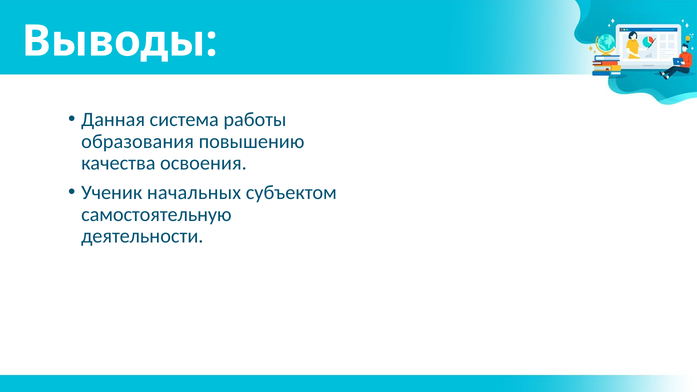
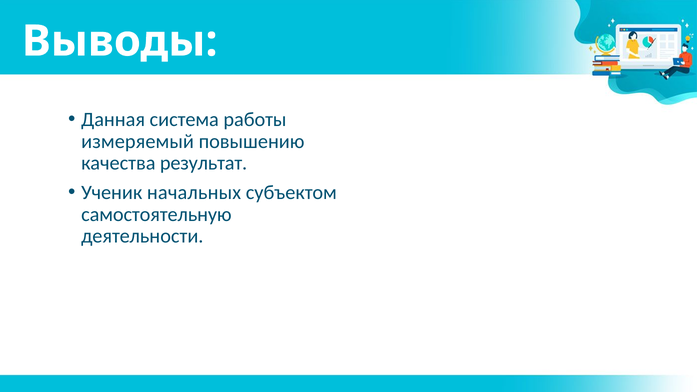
образования: образования -> измеряемый
освоения: освоения -> результат
